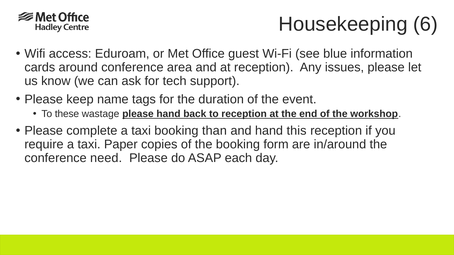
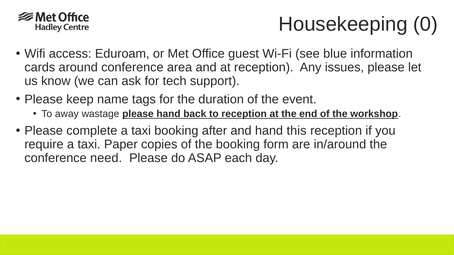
6: 6 -> 0
these: these -> away
than: than -> after
